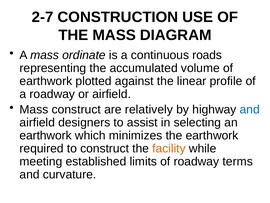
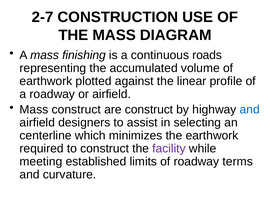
ordinate: ordinate -> finishing
are relatively: relatively -> construct
earthwork at (46, 135): earthwork -> centerline
facility colour: orange -> purple
